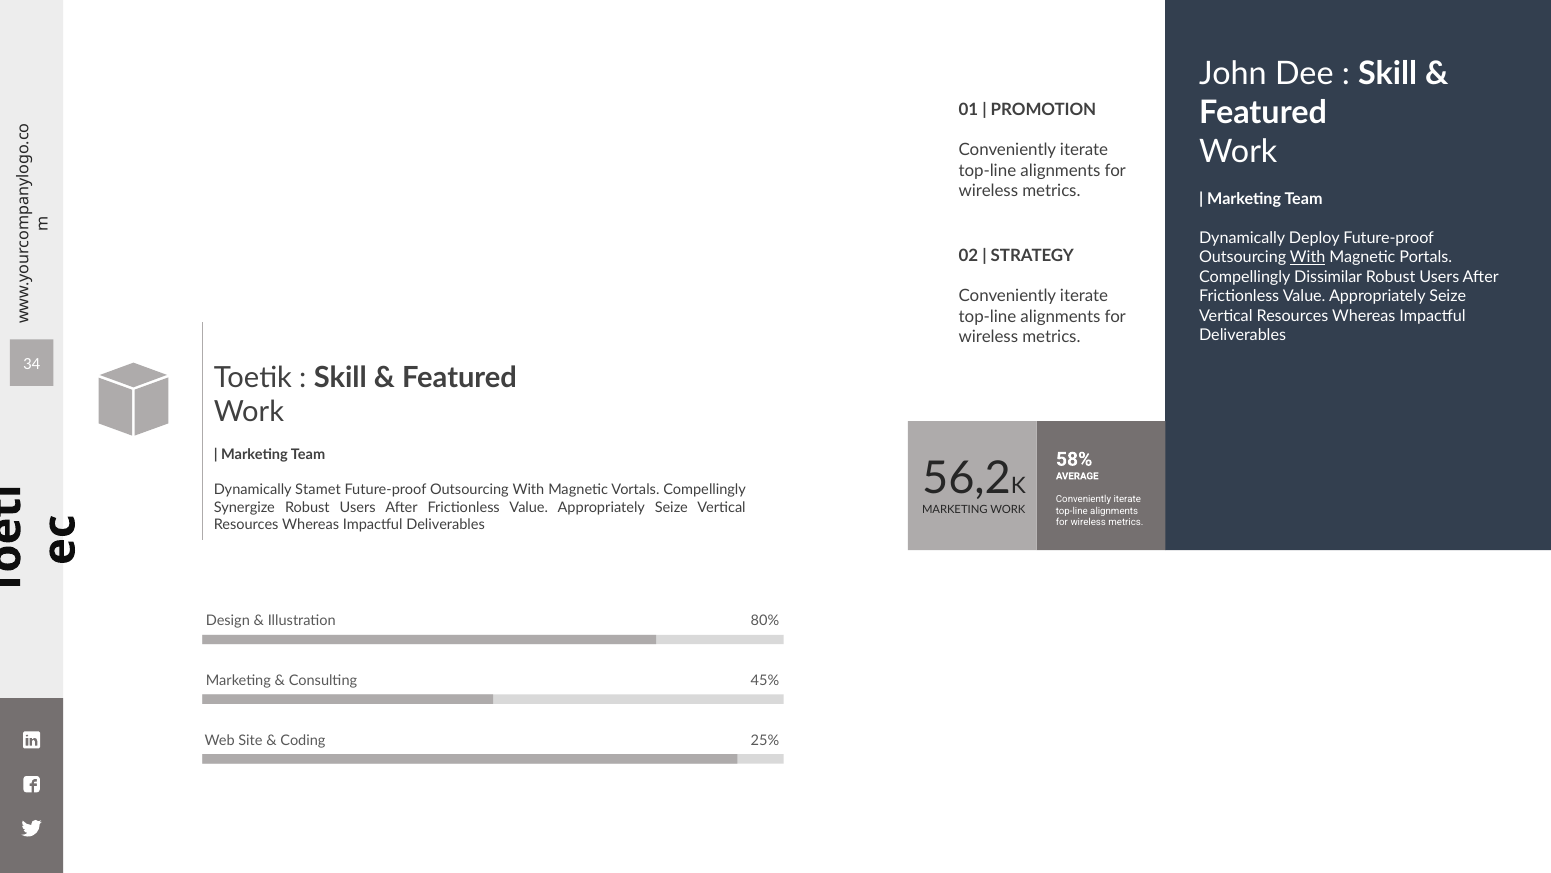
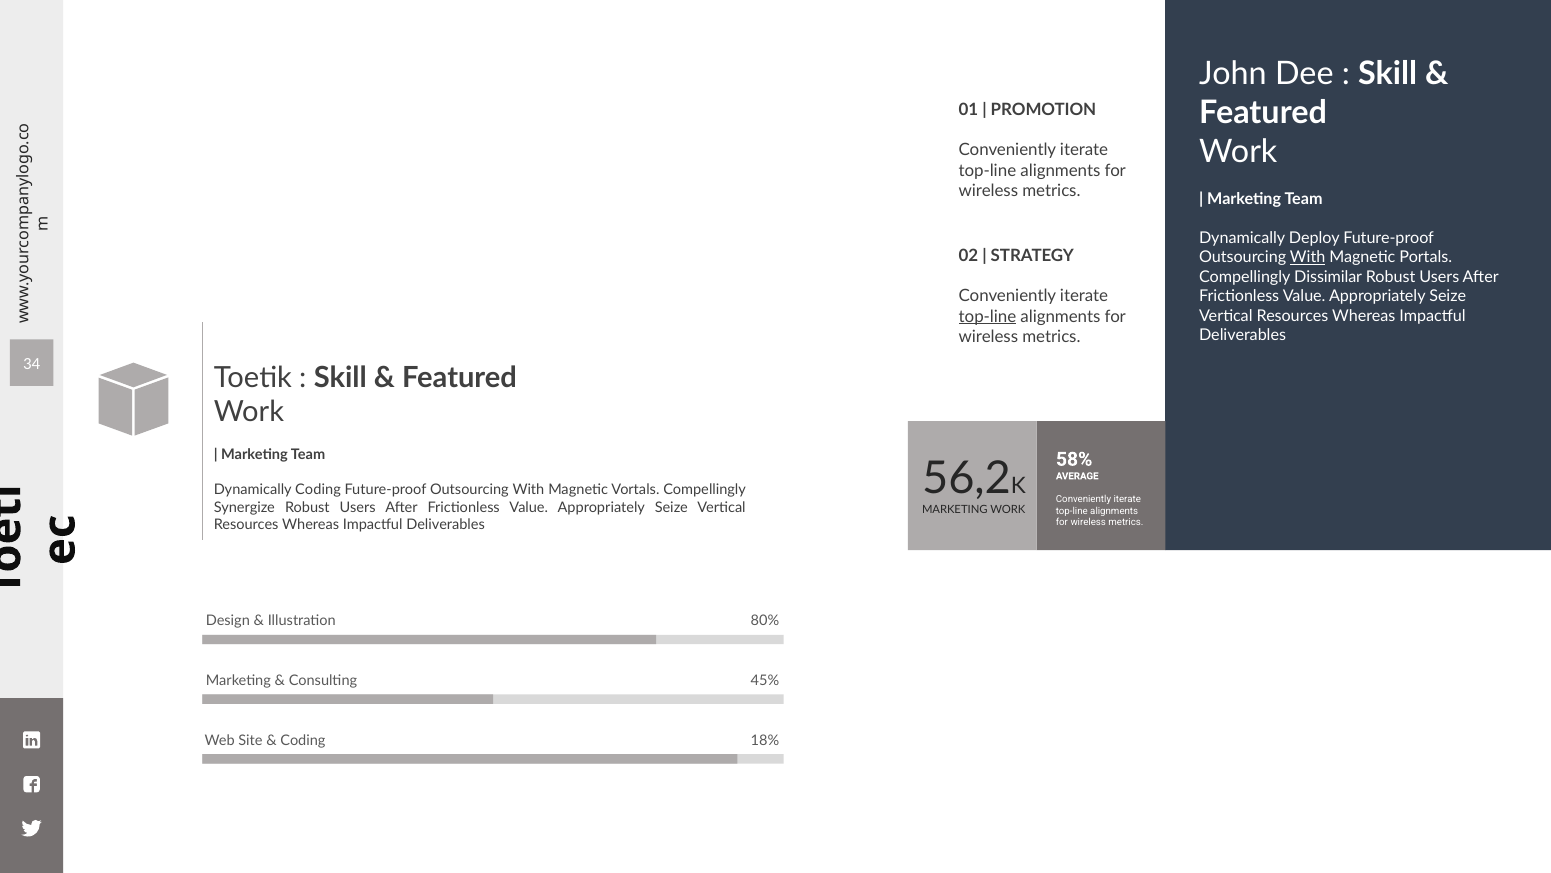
top-line at (988, 316) underline: none -> present
Dynamically Stamet: Stamet -> Coding
25%: 25% -> 18%
